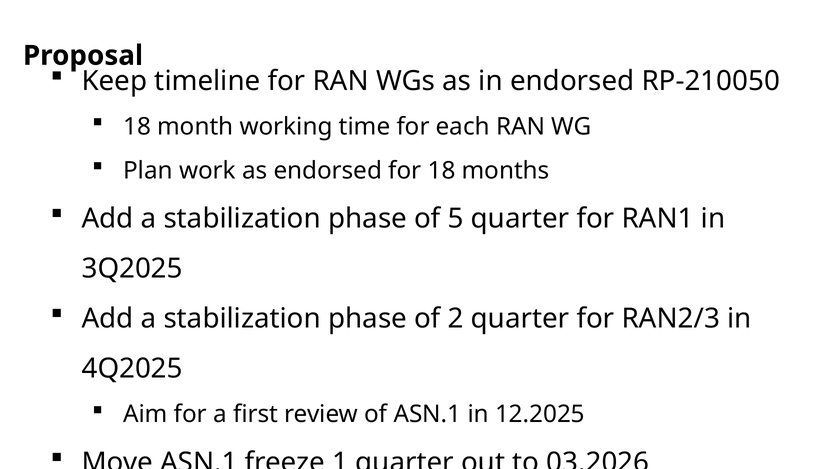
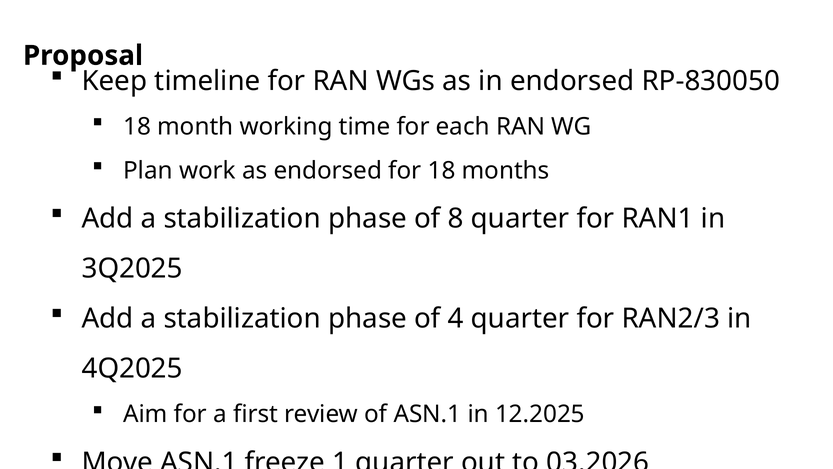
RP-210050: RP-210050 -> RP-830050
5: 5 -> 8
2: 2 -> 4
